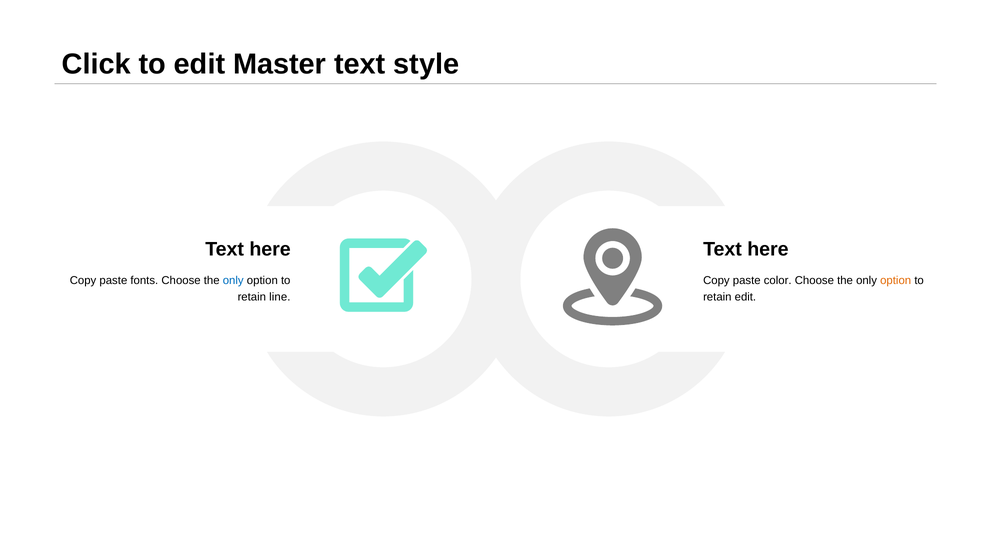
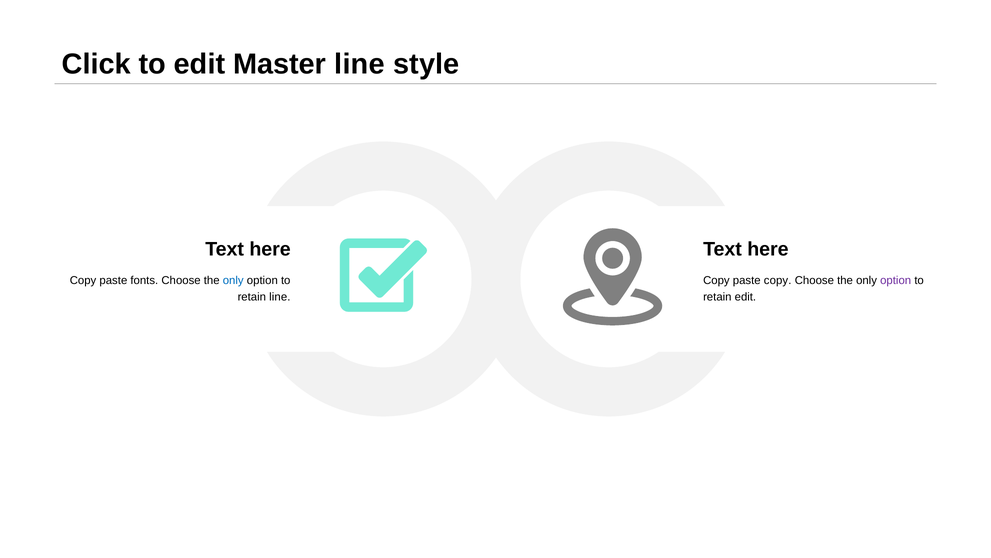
Master text: text -> line
paste color: color -> copy
option at (896, 280) colour: orange -> purple
